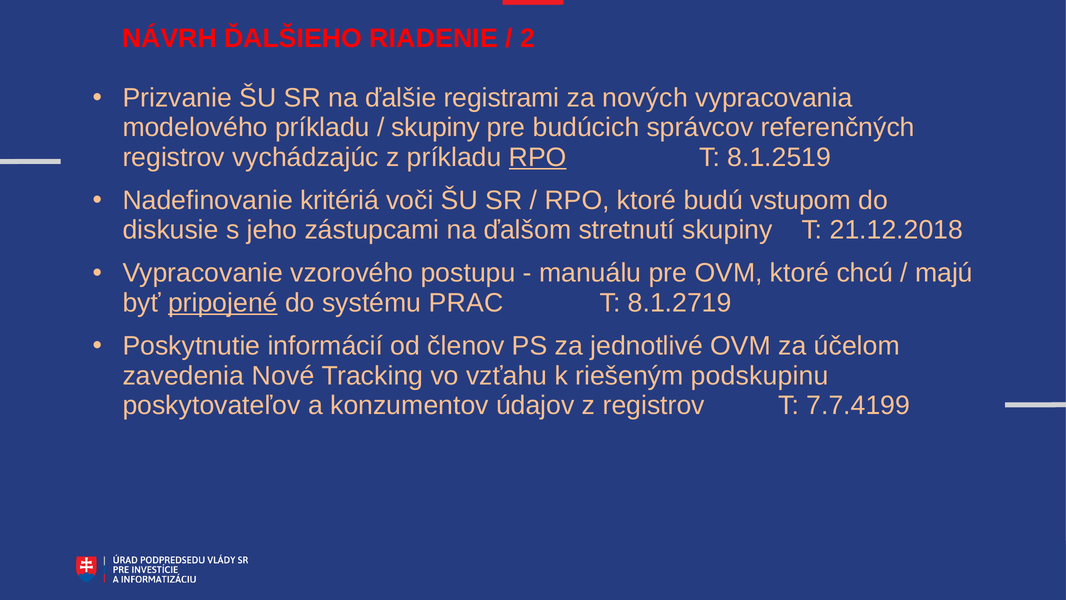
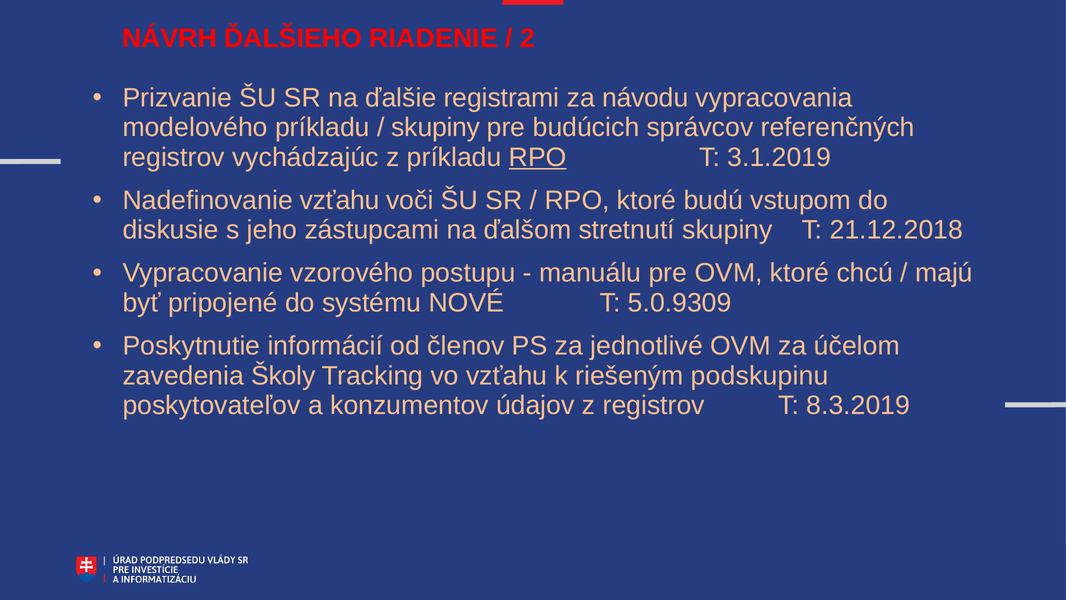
nových: nových -> návodu
8.1.2519: 8.1.2519 -> 3.1.2019
Nadefinovanie kritériá: kritériá -> vzťahu
pripojené underline: present -> none
PRAC: PRAC -> NOVÉ
8.1.2719: 8.1.2719 -> 5.0.9309
Nové: Nové -> Školy
7.7.4199: 7.7.4199 -> 8.3.2019
